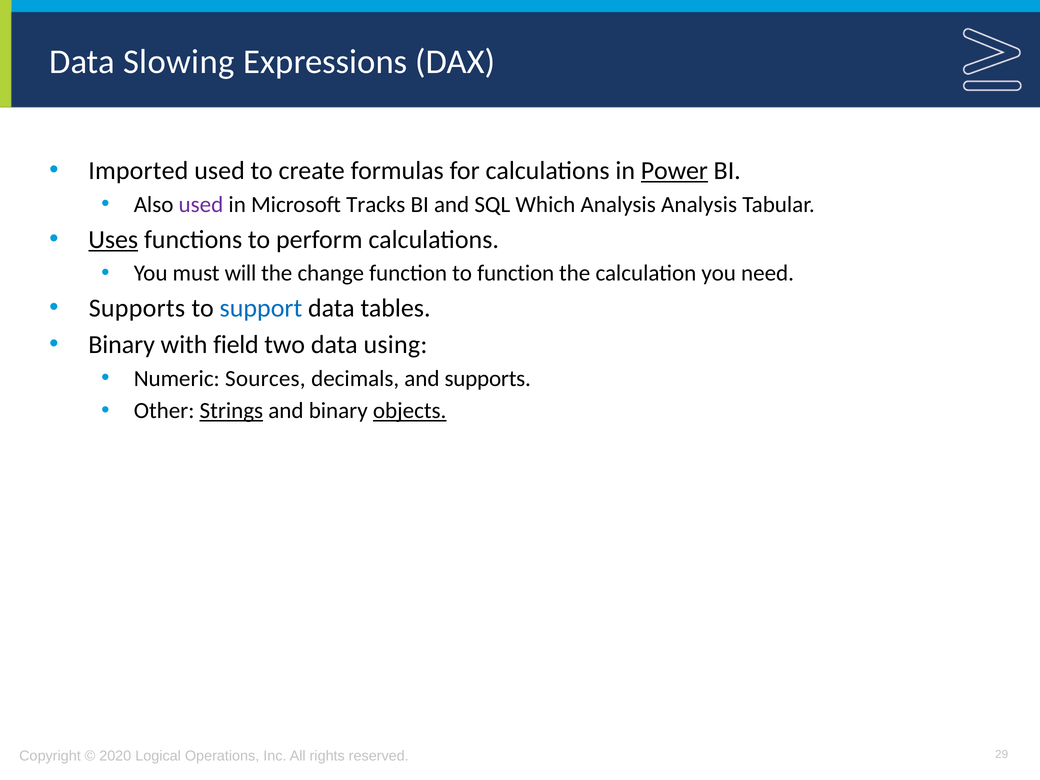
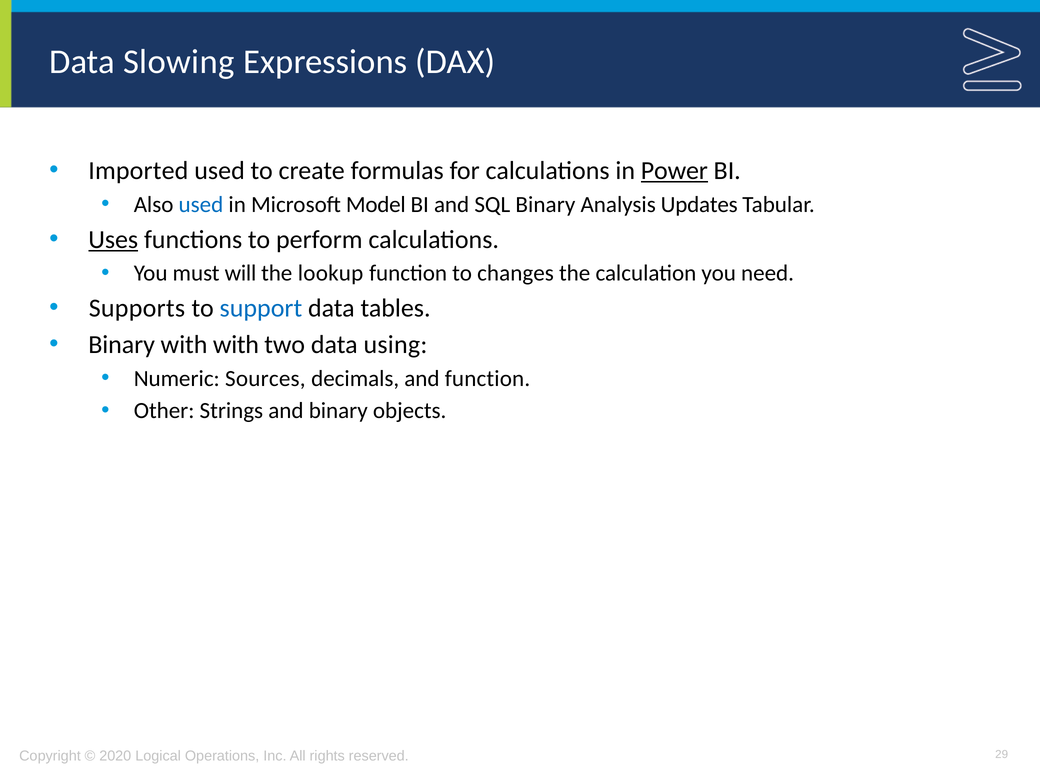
used at (201, 205) colour: purple -> blue
Tracks: Tracks -> Model
SQL Which: Which -> Binary
Analysis Analysis: Analysis -> Updates
change: change -> lookup
to function: function -> changes
with field: field -> with
and supports: supports -> function
Strings underline: present -> none
objects underline: present -> none
